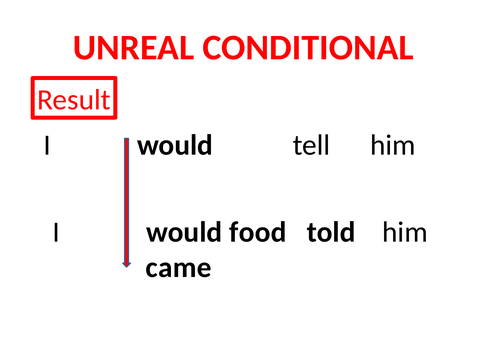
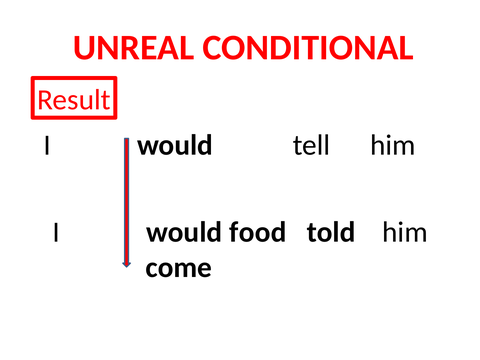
came: came -> come
